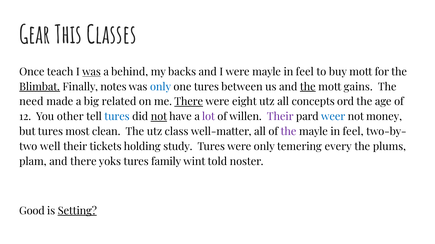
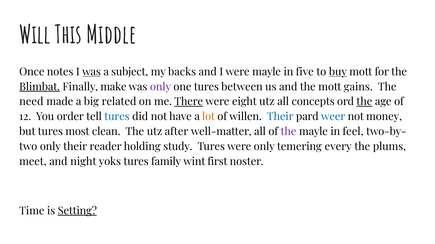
Gear: Gear -> Will
Classes: Classes -> Middle
teach: teach -> notes
behind: behind -> subject
were mayle in feel: feel -> five
buy underline: none -> present
notes: notes -> make
only at (161, 87) colour: blue -> purple
the at (308, 87) underline: present -> none
the at (364, 102) underline: none -> present
other: other -> order
not at (159, 117) underline: present -> none
lot colour: purple -> orange
Their at (280, 117) colour: purple -> blue
class: class -> after
well at (50, 147): well -> only
tickets: tickets -> reader
plam: plam -> meet
and there: there -> night
told: told -> first
Good: Good -> Time
